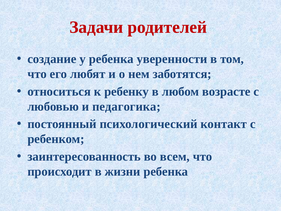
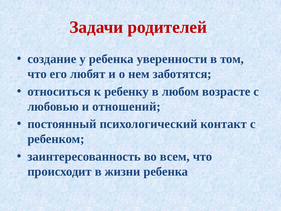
педагогика: педагогика -> отношений
